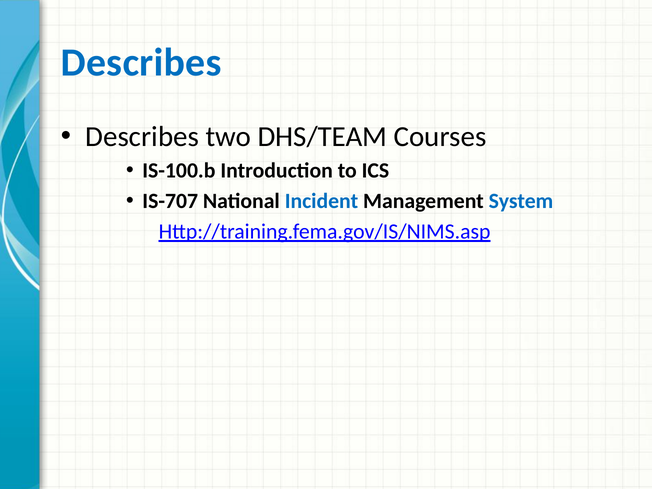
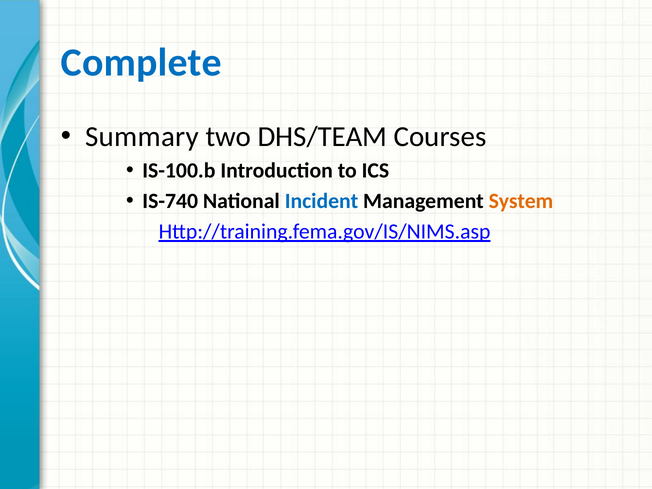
Describes at (141, 63): Describes -> Complete
Describes at (142, 137): Describes -> Summary
IS-707: IS-707 -> IS-740
System colour: blue -> orange
